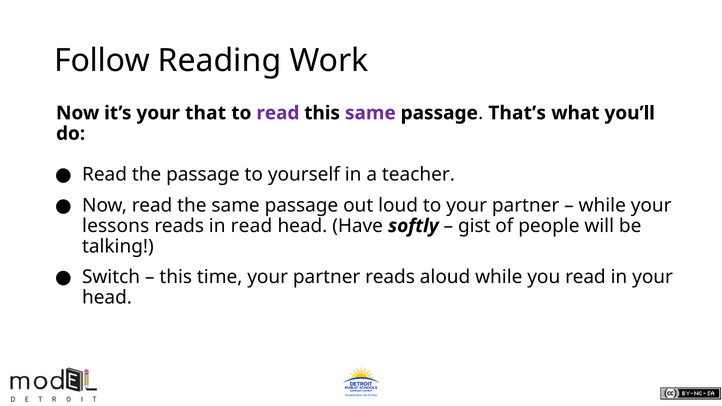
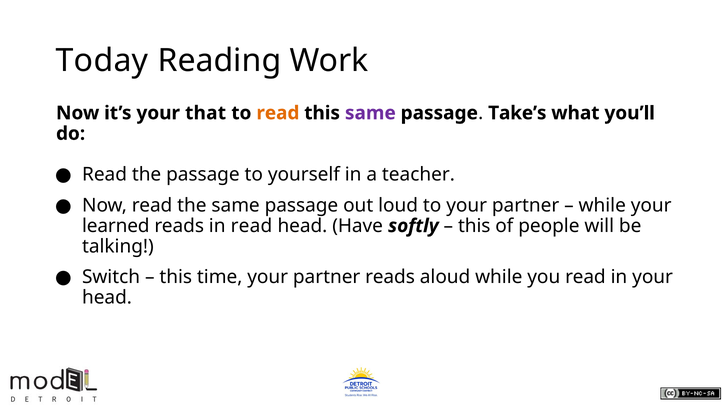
Follow: Follow -> Today
read at (278, 113) colour: purple -> orange
That’s: That’s -> Take’s
lessons: lessons -> learned
gist at (474, 226): gist -> this
